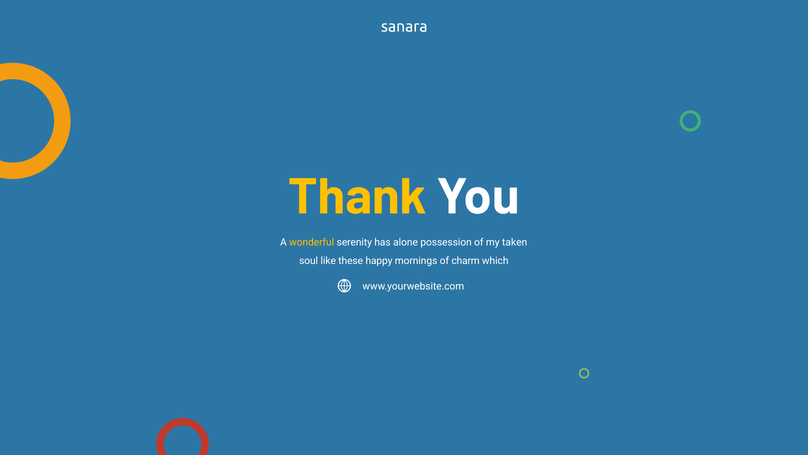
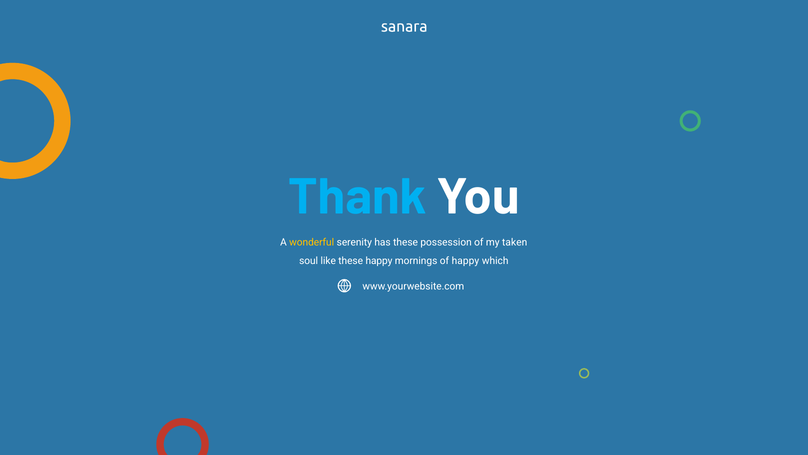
Thank colour: yellow -> light blue
has alone: alone -> these
of charm: charm -> happy
